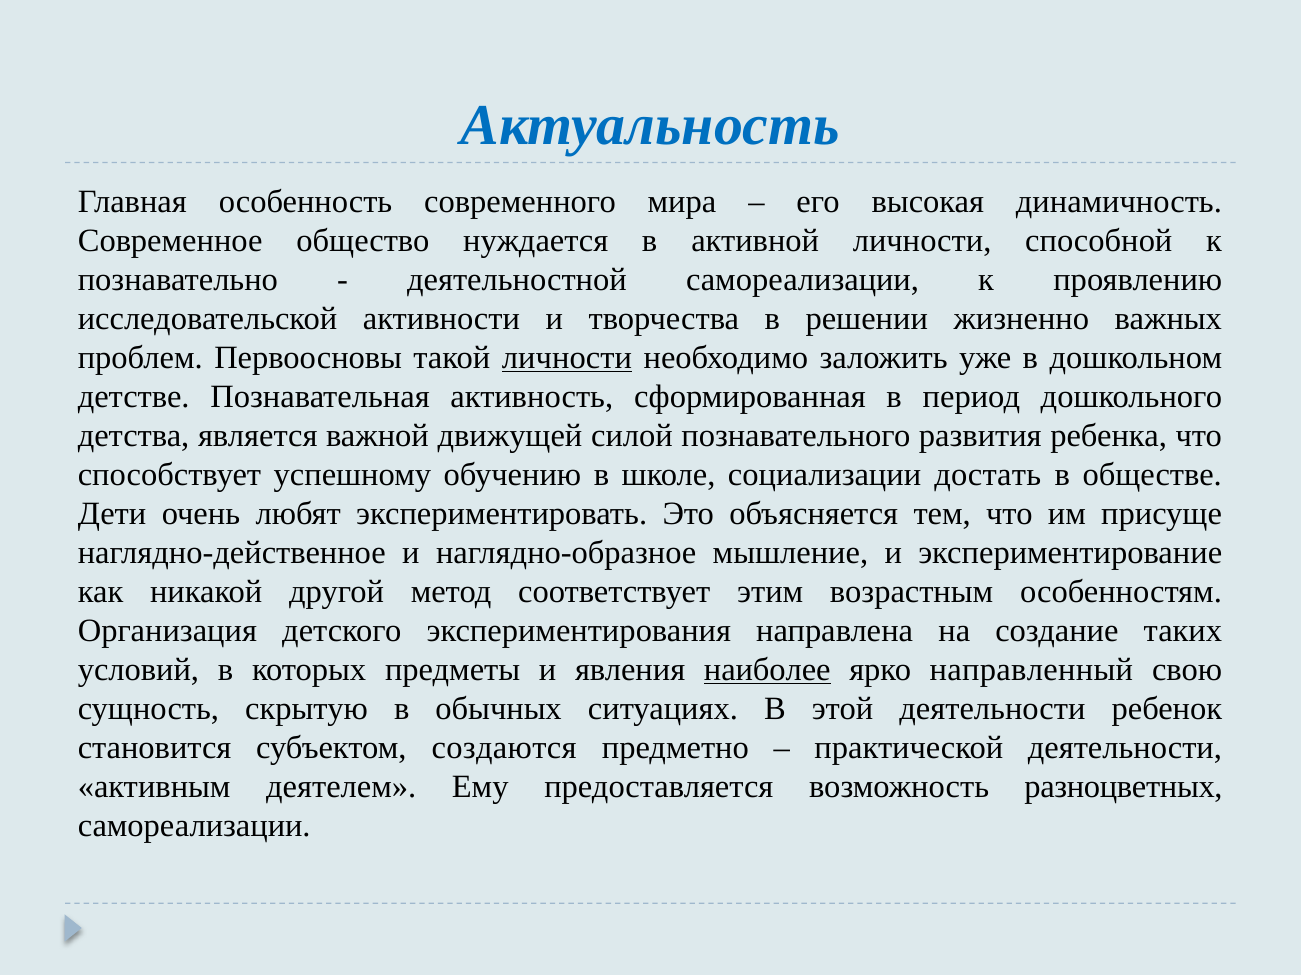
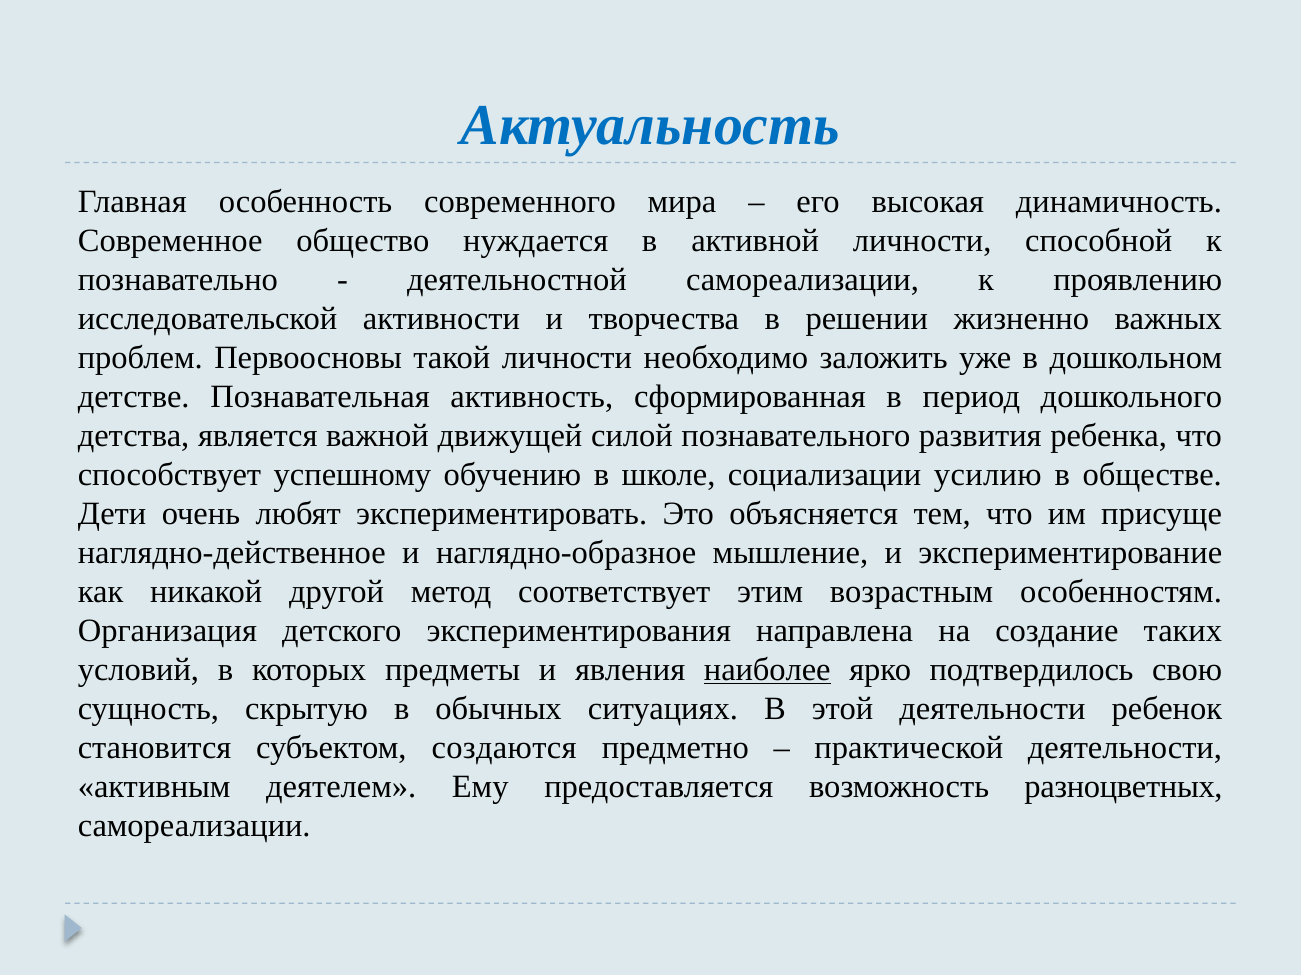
личности at (567, 358) underline: present -> none
достать: достать -> усилию
направленный: направленный -> подтвердилось
